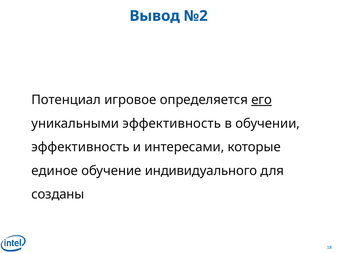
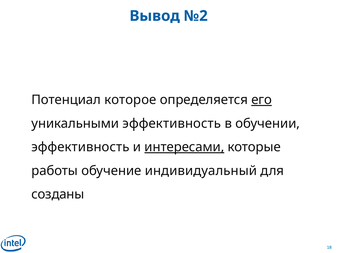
игровое: игровое -> которое
интересами underline: none -> present
единое: единое -> работы
индивидуального: индивидуального -> индивидуальный
